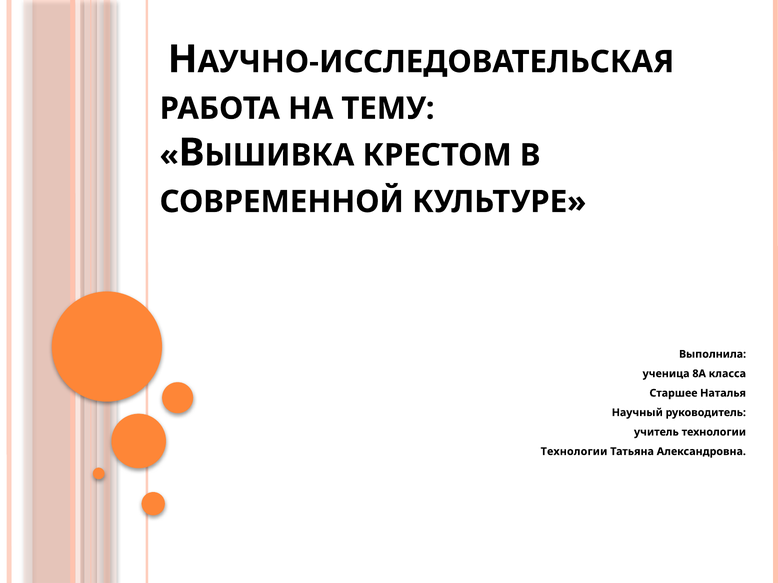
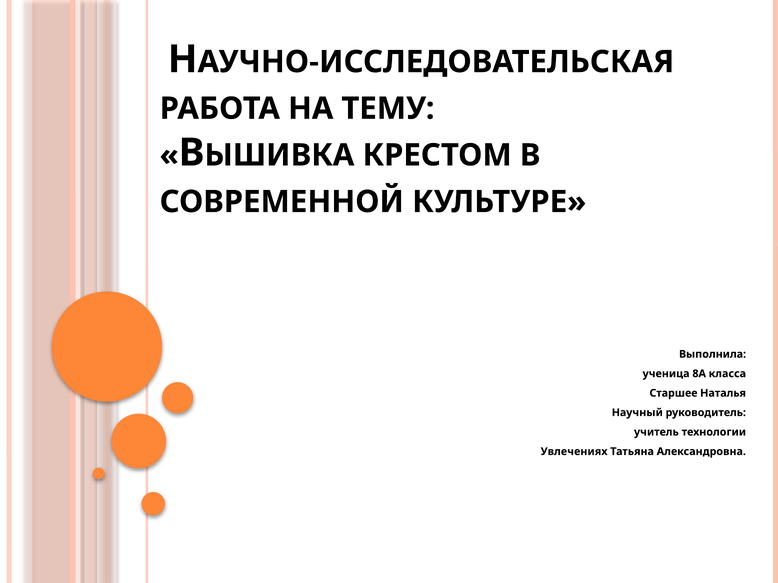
Технологии at (574, 452): Технологии -> Увлечениях
